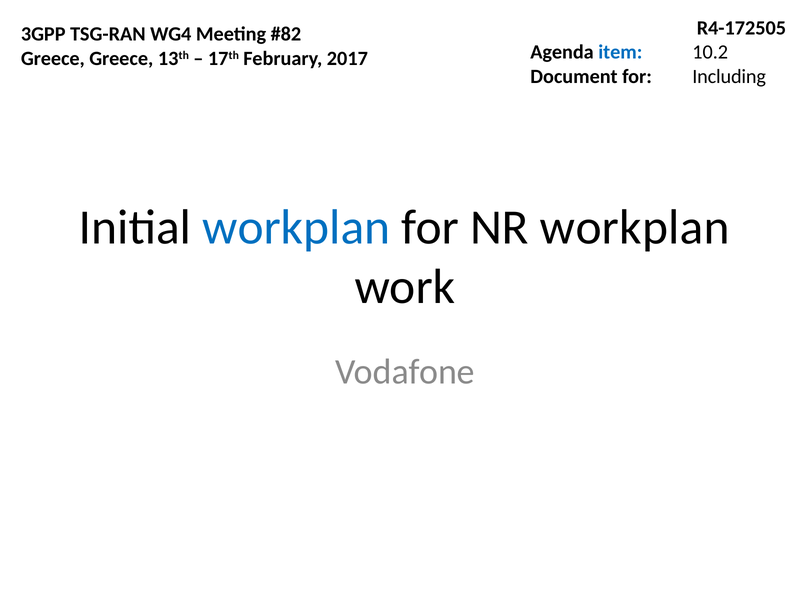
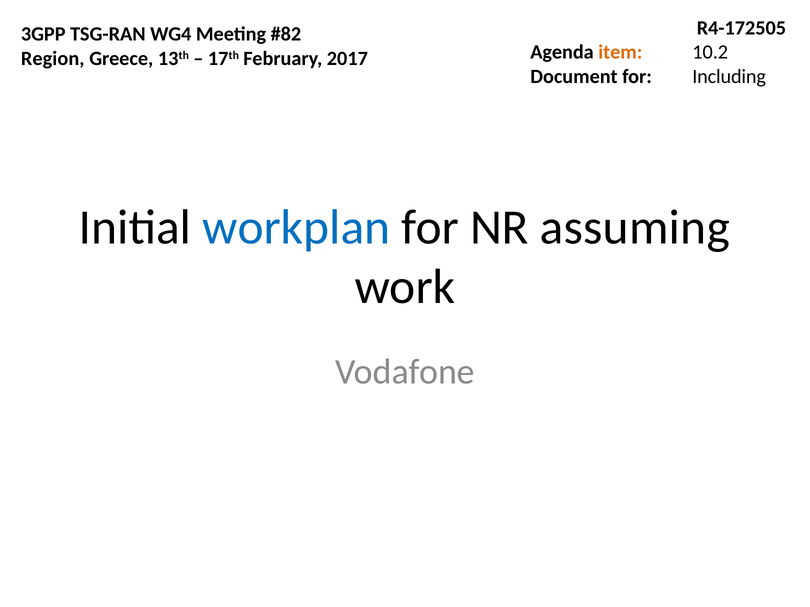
item colour: blue -> orange
Greece at (53, 59): Greece -> Region
NR workplan: workplan -> assuming
